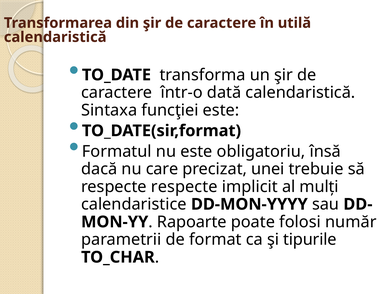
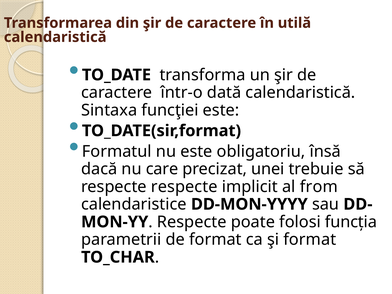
mulţi: mulţi -> from
Rapoarte at (192, 222): Rapoarte -> Respecte
număr: număr -> funcţia
şi tipurile: tipurile -> format
